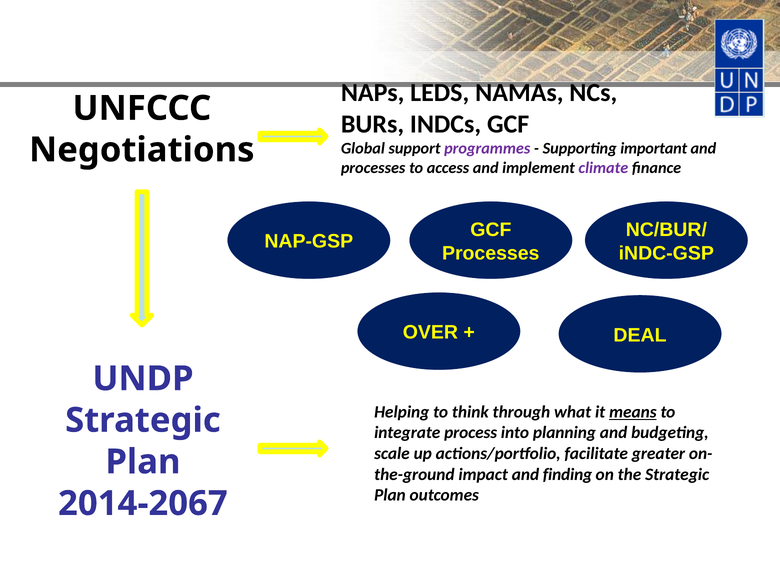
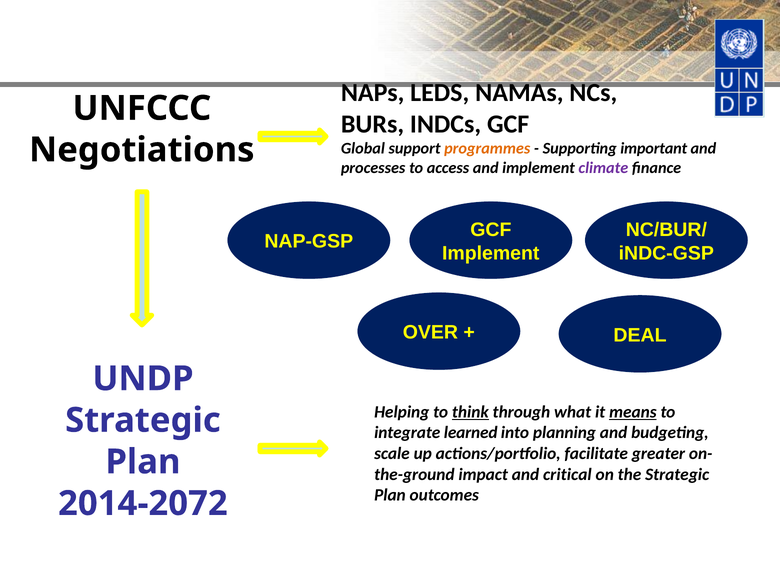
programmes colour: purple -> orange
Processes at (491, 253): Processes -> Implement
think underline: none -> present
process: process -> learned
finding: finding -> critical
2014-2067: 2014-2067 -> 2014-2072
